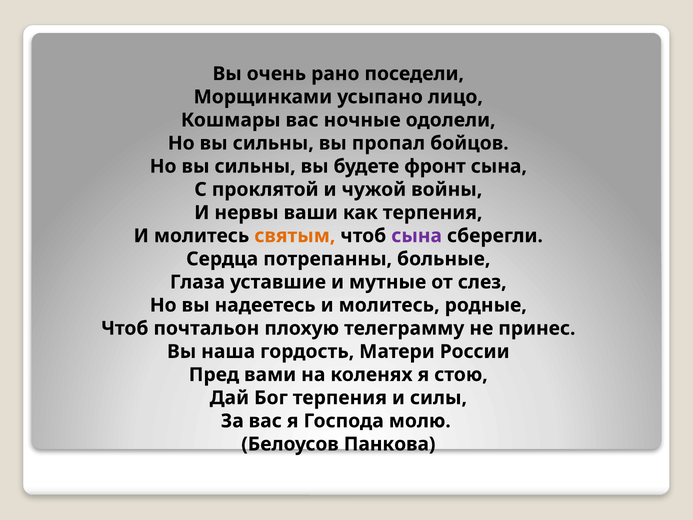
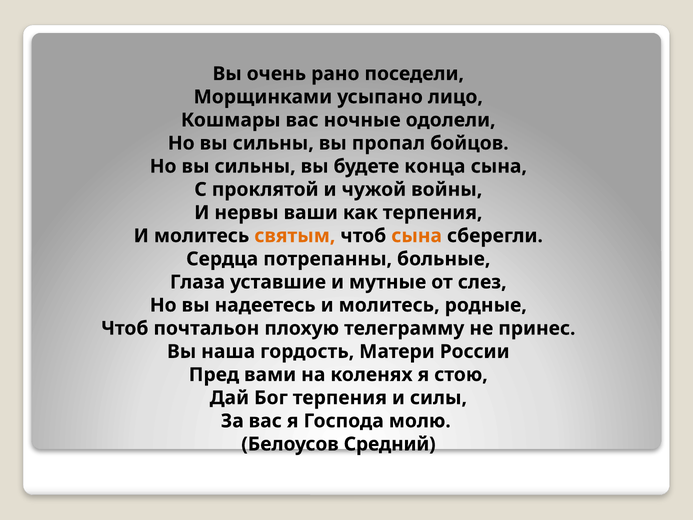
фронт: фронт -> конца
сына at (417, 236) colour: purple -> orange
Панкова: Панкова -> Средний
